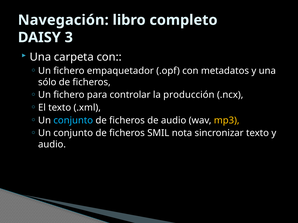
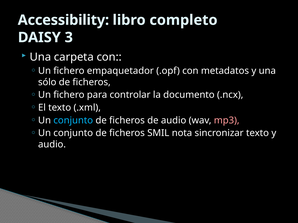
Navegación: Navegación -> Accessibility
producción: producción -> documento
mp3 colour: yellow -> pink
